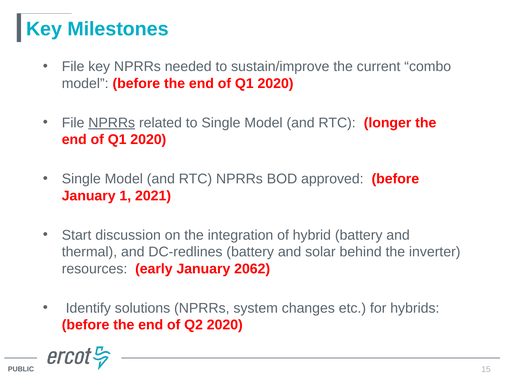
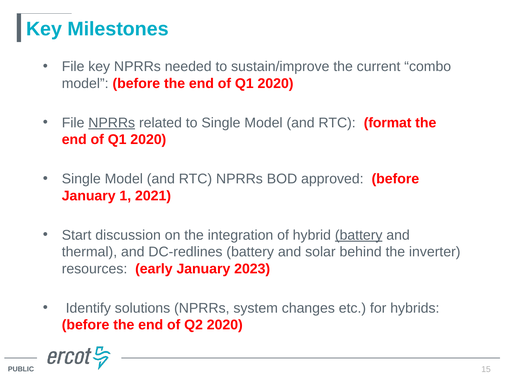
longer: longer -> format
battery at (359, 235) underline: none -> present
2062: 2062 -> 2023
